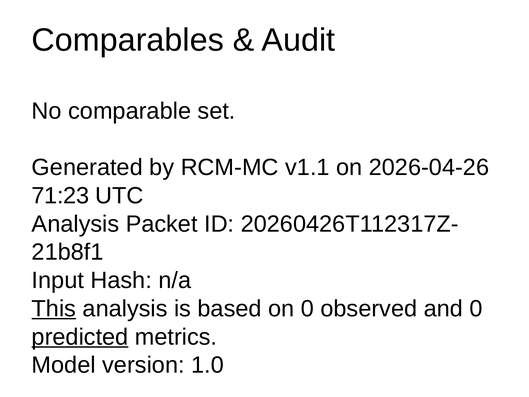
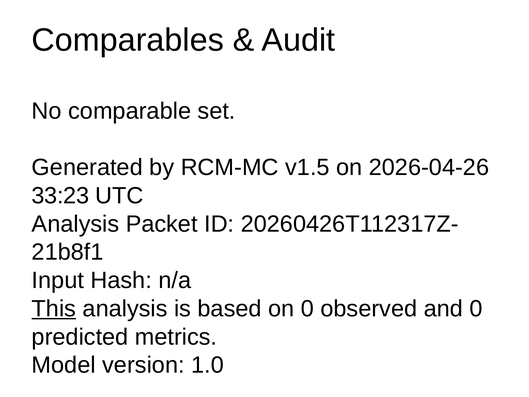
v1.1: v1.1 -> v1.5
71:23: 71:23 -> 33:23
predicted underline: present -> none
